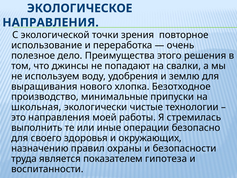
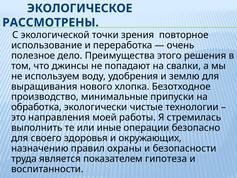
НАПРАВЛЕНИЯ at (51, 23): НАПРАВЛЕНИЯ -> РАССМОТРЕНЫ
школьная: школьная -> обработка
